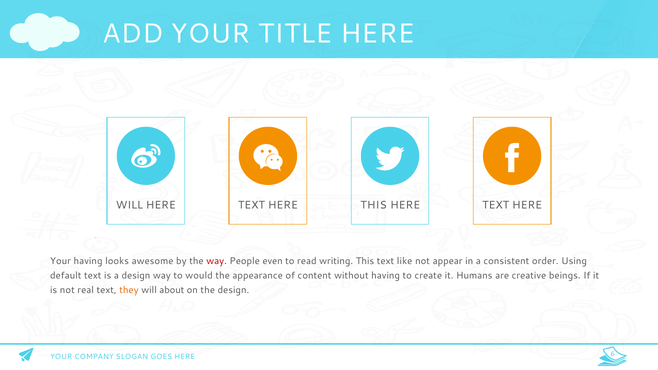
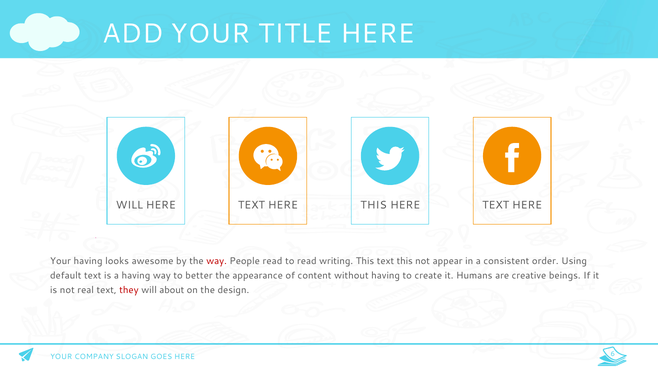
People even: even -> read
text like: like -> this
a design: design -> having
would: would -> better
they colour: orange -> red
